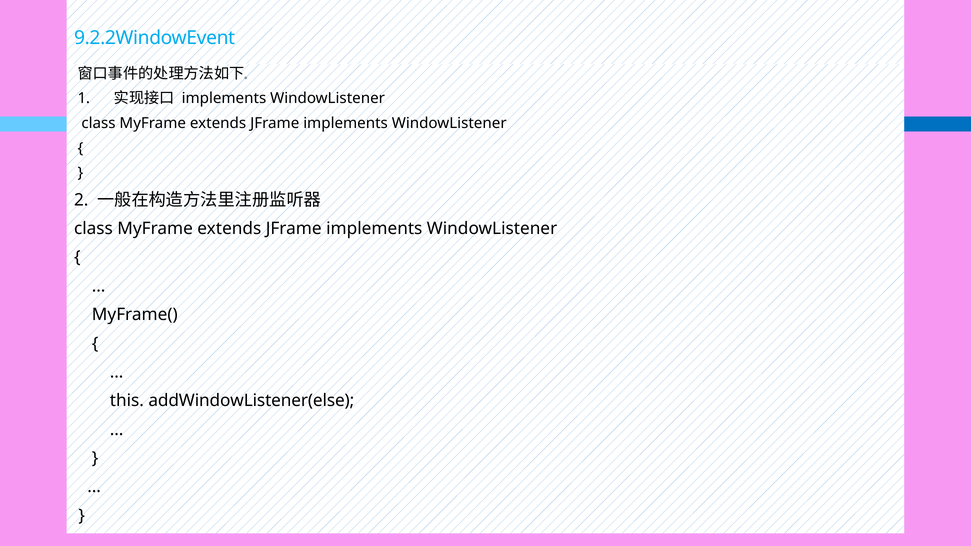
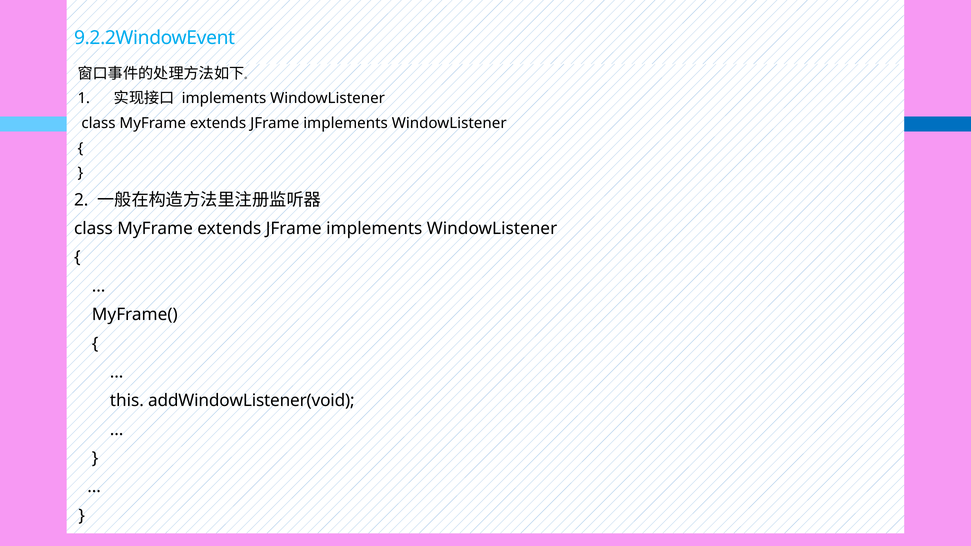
addWindowListener(else: addWindowListener(else -> addWindowListener(void
